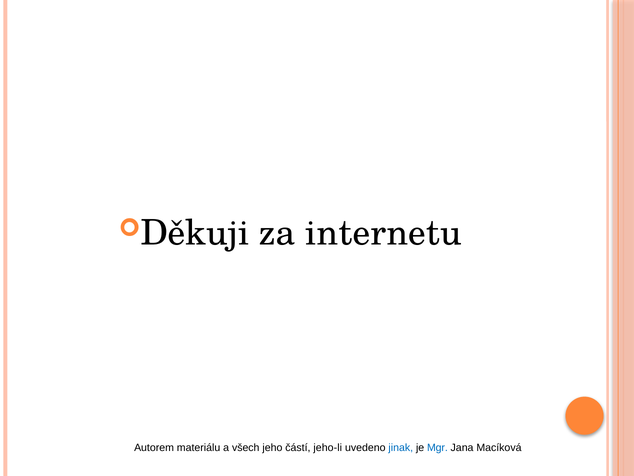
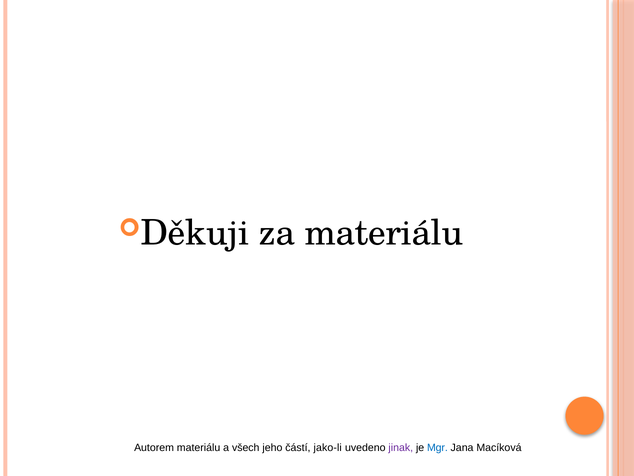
za internetu: internetu -> materiálu
jeho-li: jeho-li -> jako-li
jinak colour: blue -> purple
